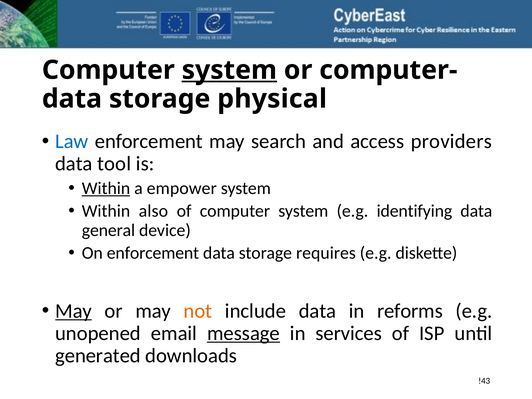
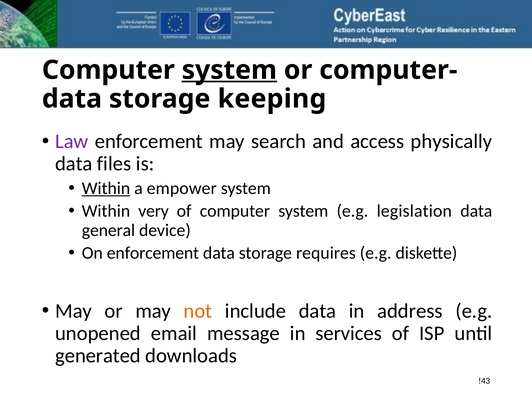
physical: physical -> keeping
Law colour: blue -> purple
providers: providers -> physically
tool: tool -> files
also: also -> very
identifying: identifying -> legislation
May at (74, 311) underline: present -> none
reforms: reforms -> address
message underline: present -> none
